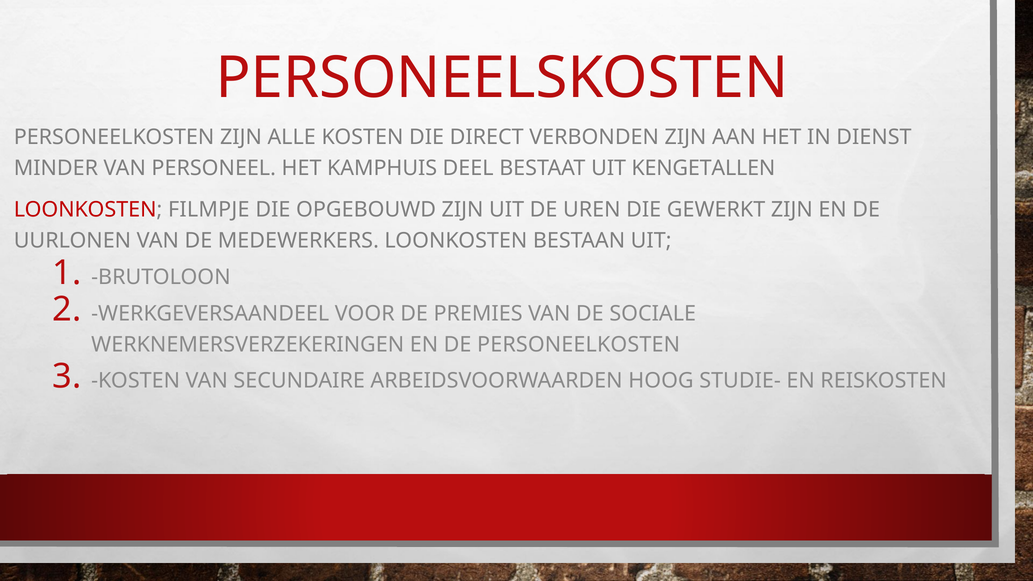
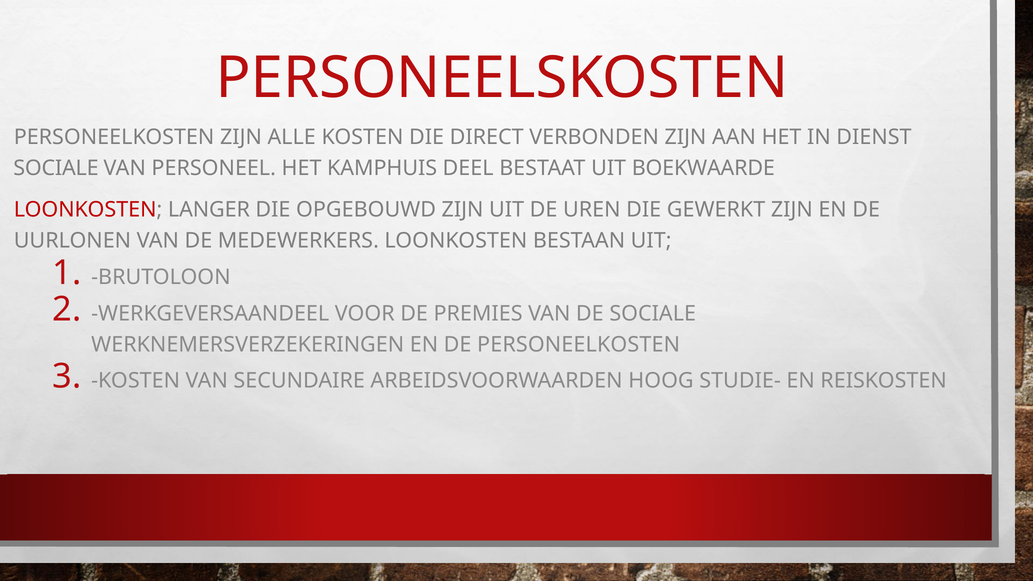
MINDER at (56, 168): MINDER -> SOCIALE
KENGETALLEN: KENGETALLEN -> BOEKWAARDE
FILMPJE: FILMPJE -> LANGER
